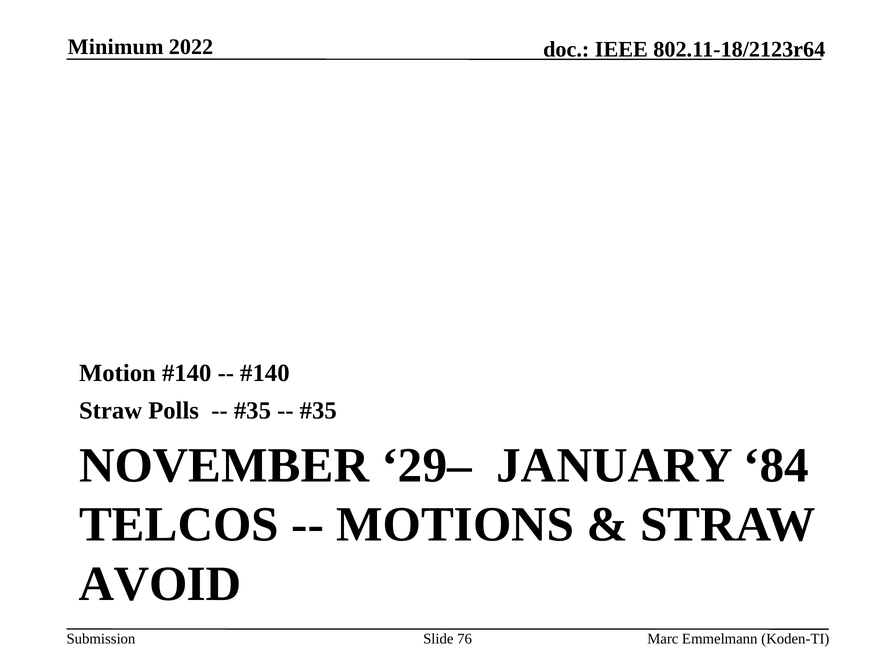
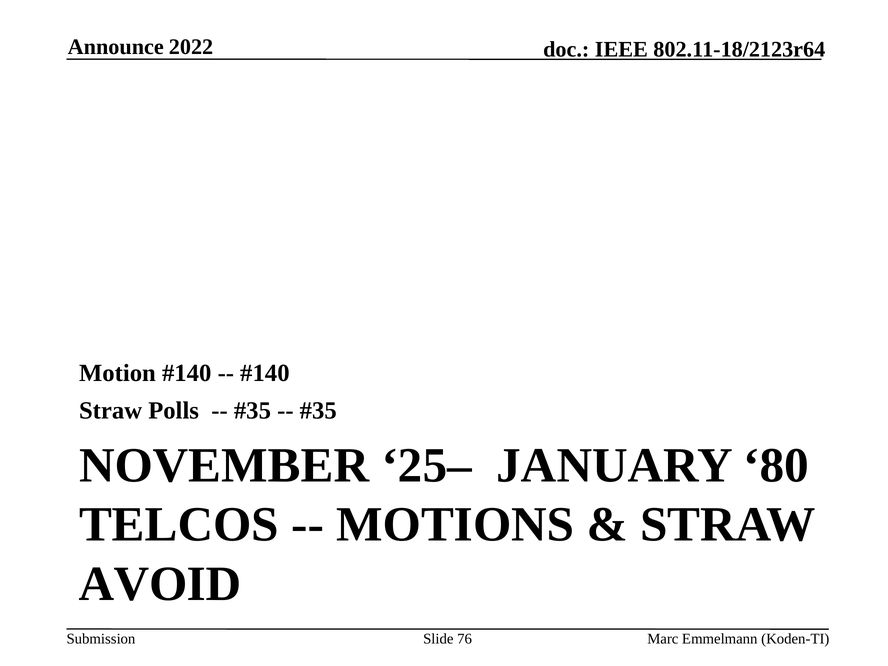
Minimum: Minimum -> Announce
29–: 29– -> 25–
84: 84 -> 80
